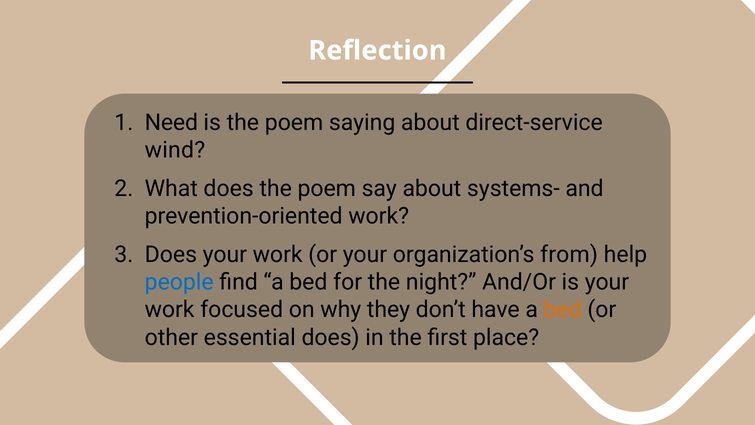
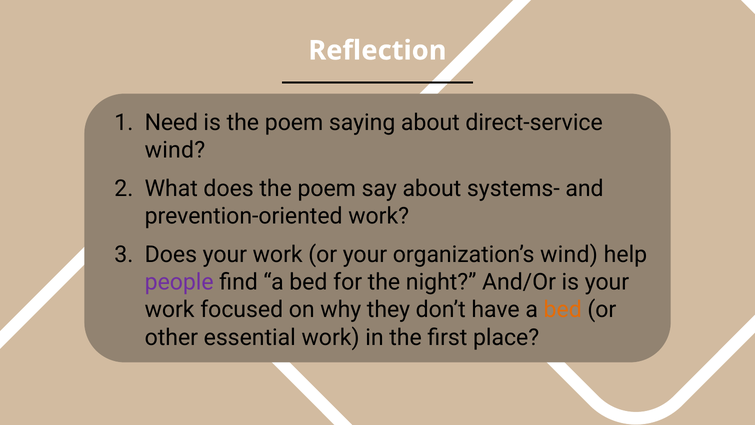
organization’s from: from -> wind
people colour: blue -> purple
essential does: does -> work
